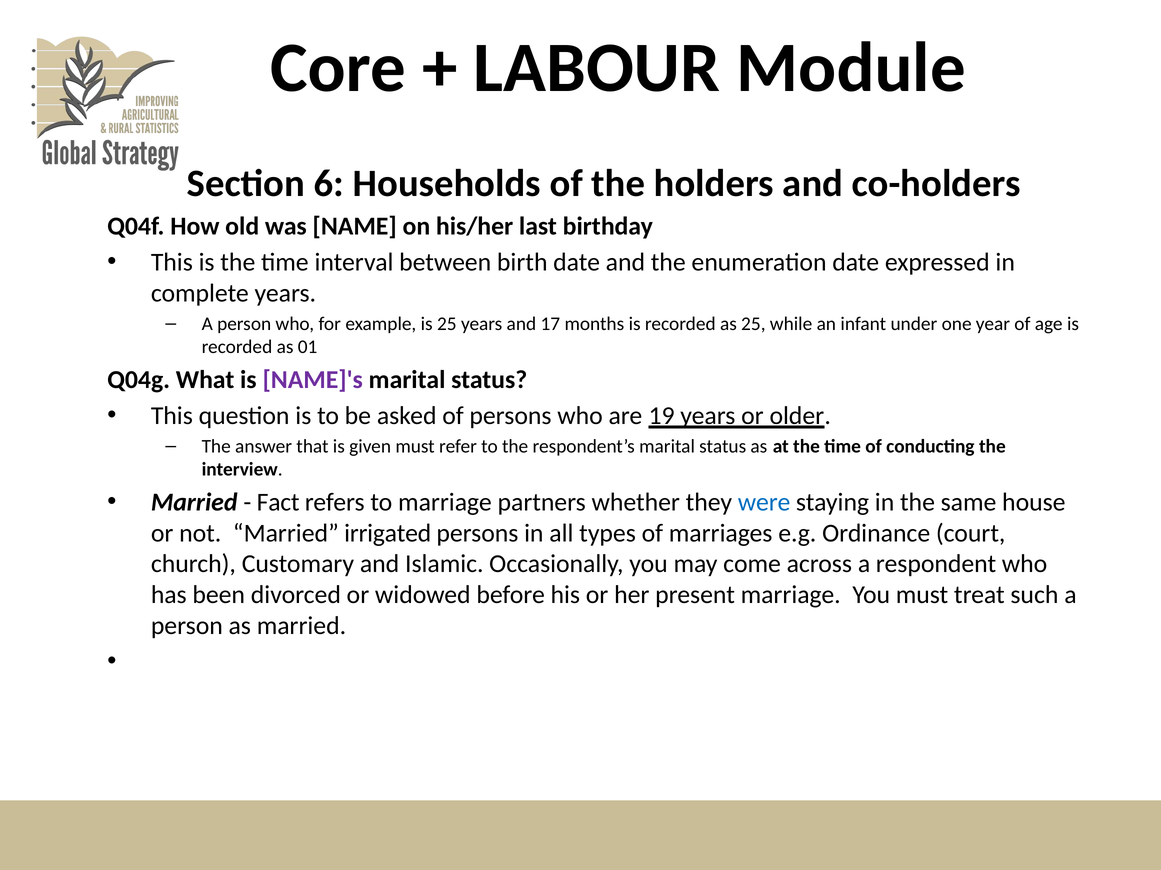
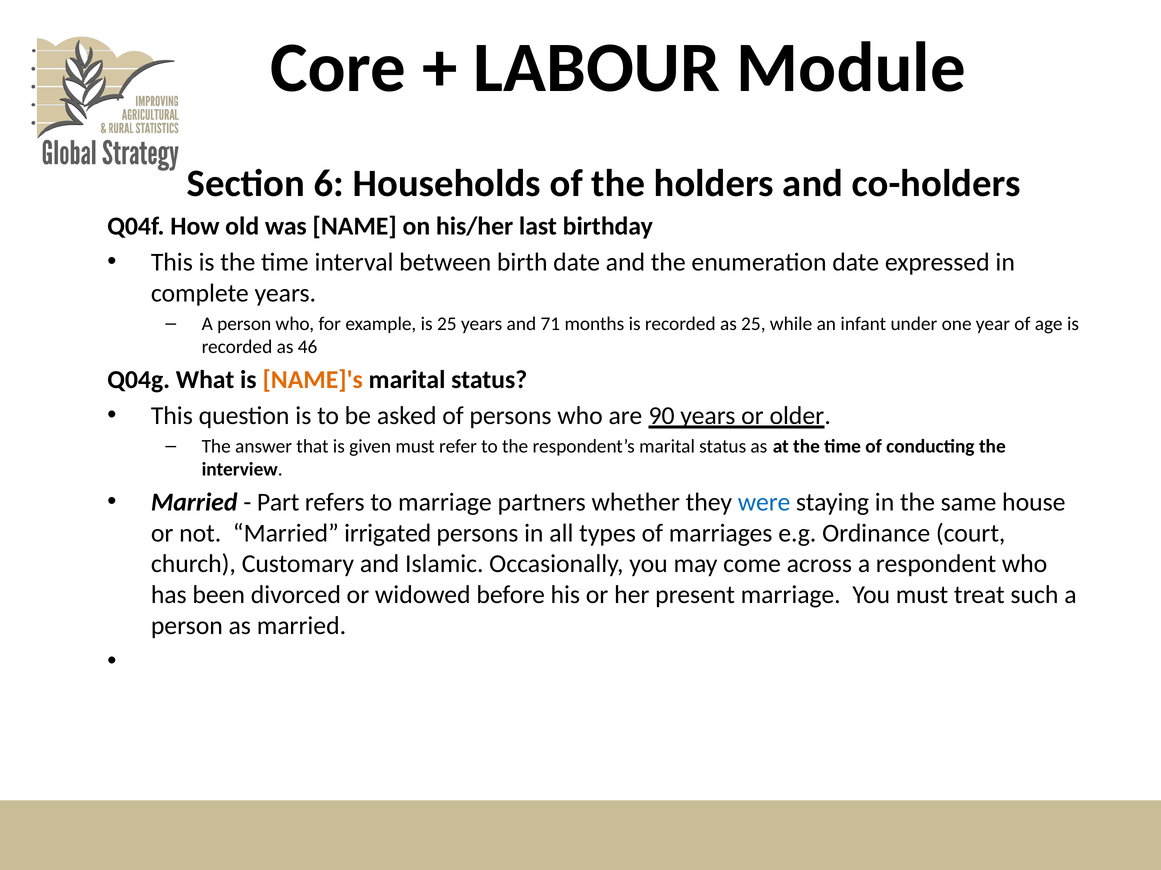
17: 17 -> 71
01: 01 -> 46
NAME]'s colour: purple -> orange
19: 19 -> 90
Fact: Fact -> Part
